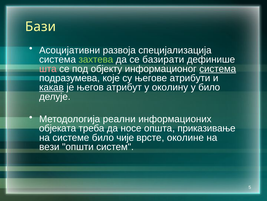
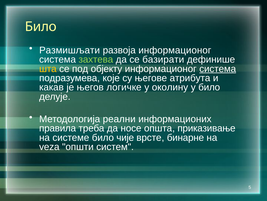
Бази at (41, 27): Бази -> Било
Асоцијативни: Асоцијативни -> Размишљати
развоја специјализација: специјализација -> информационог
шта colour: pink -> yellow
атрибути: атрибути -> атрибута
какав underline: present -> none
атрибут: атрибут -> логичке
објеката: објеката -> правила
околине: околине -> бинарне
вези: вези -> veza
